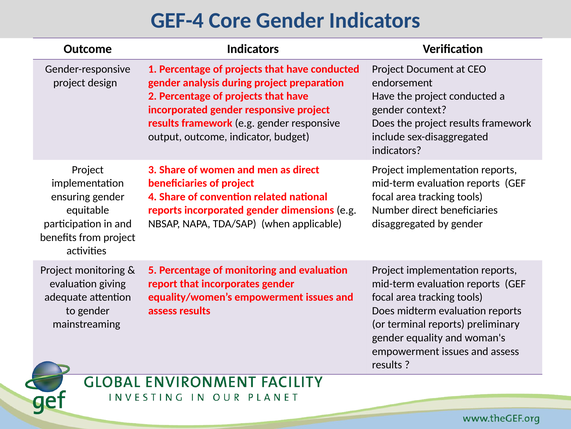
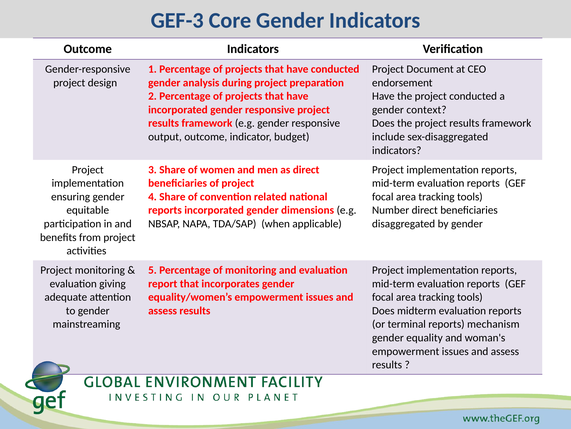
GEF-4: GEF-4 -> GEF-3
preliminary: preliminary -> mechanism
